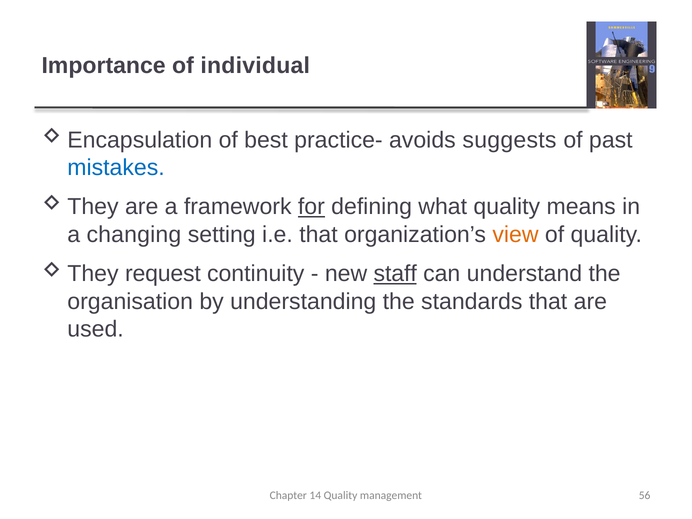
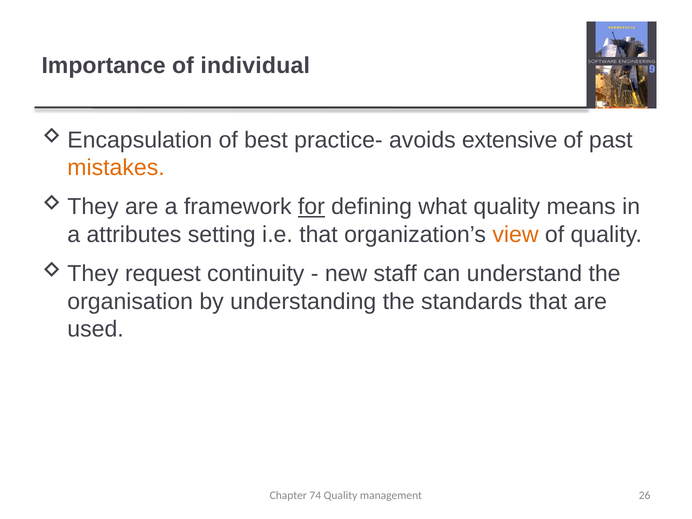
suggests: suggests -> extensive
mistakes colour: blue -> orange
changing: changing -> attributes
staff underline: present -> none
14: 14 -> 74
56: 56 -> 26
